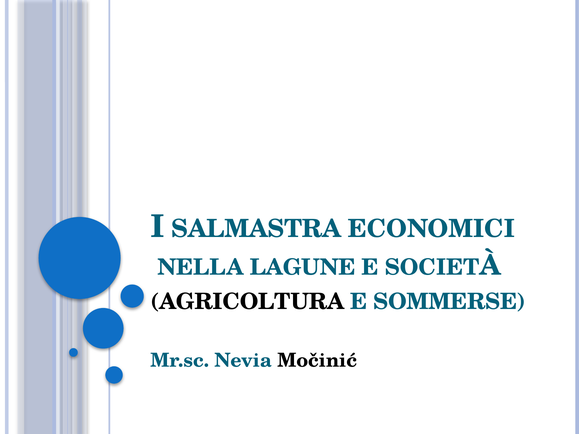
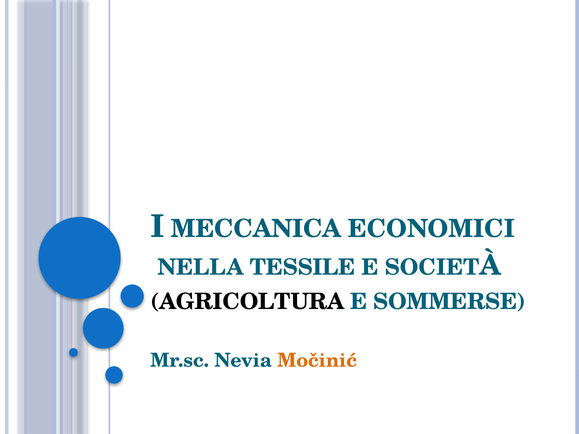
SALMASTRA: SALMASTRA -> MECCANICA
LAGUNE: LAGUNE -> TESSILE
Močinić colour: black -> orange
